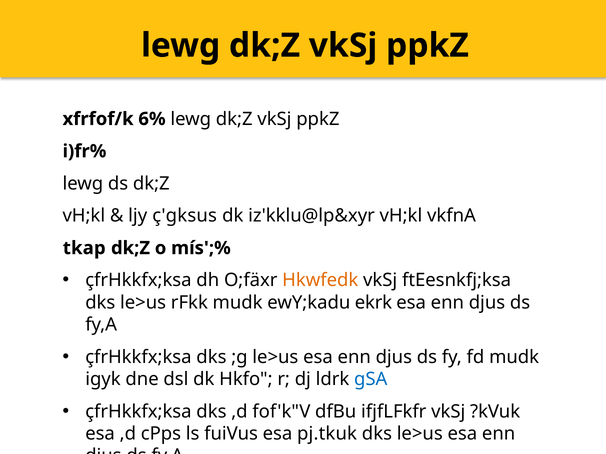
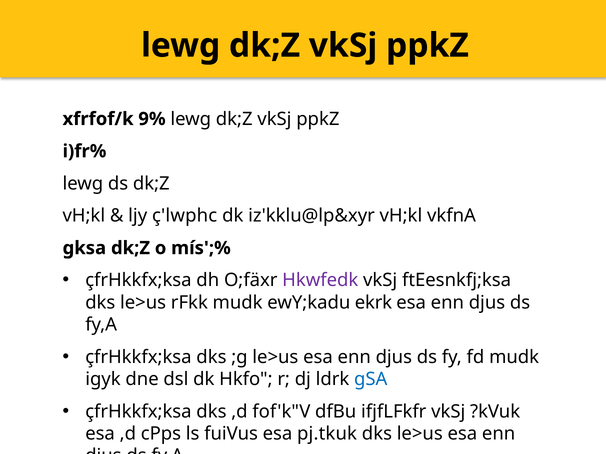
6%: 6% -> 9%
ç'gksus: ç'gksus -> ç'lwphc
tkap: tkap -> gksa
Hkwfedk colour: orange -> purple
